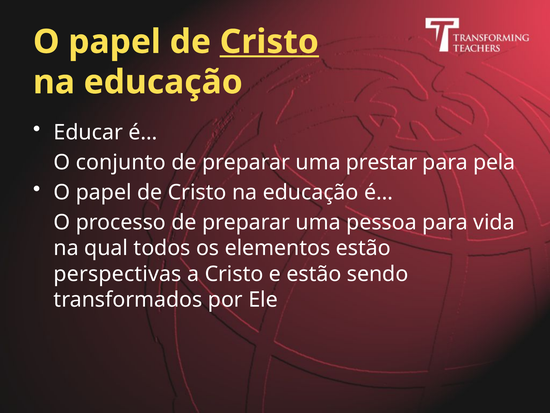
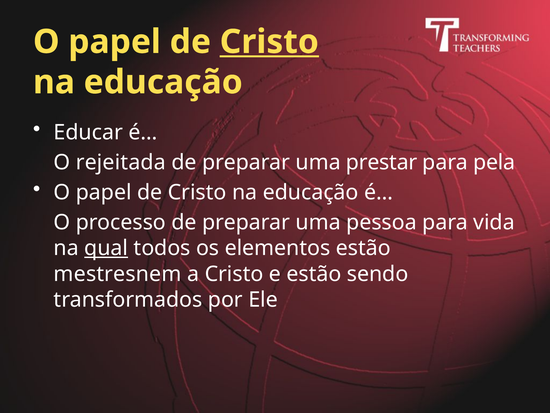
conjunto: conjunto -> rejeitada
qual underline: none -> present
perspectivas: perspectivas -> mestresnem
